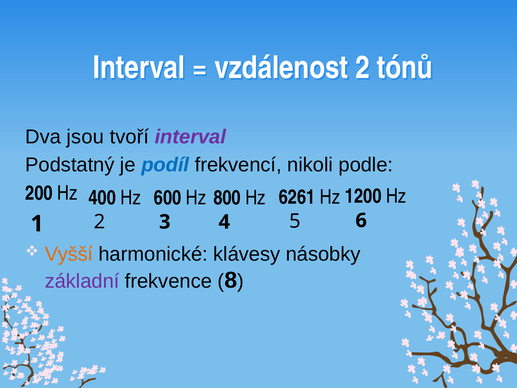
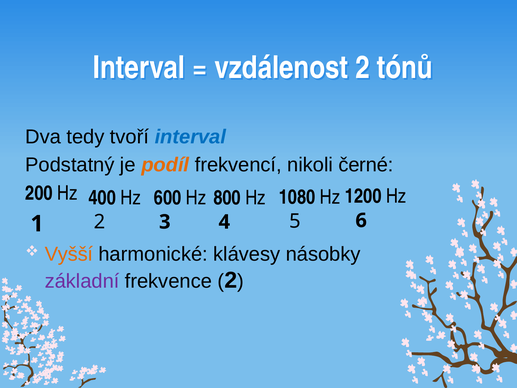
jsou: jsou -> tedy
interval at (190, 137) colour: purple -> blue
podíl colour: blue -> orange
podle: podle -> černé
6261: 6261 -> 1080
8 at (231, 280): 8 -> 2
